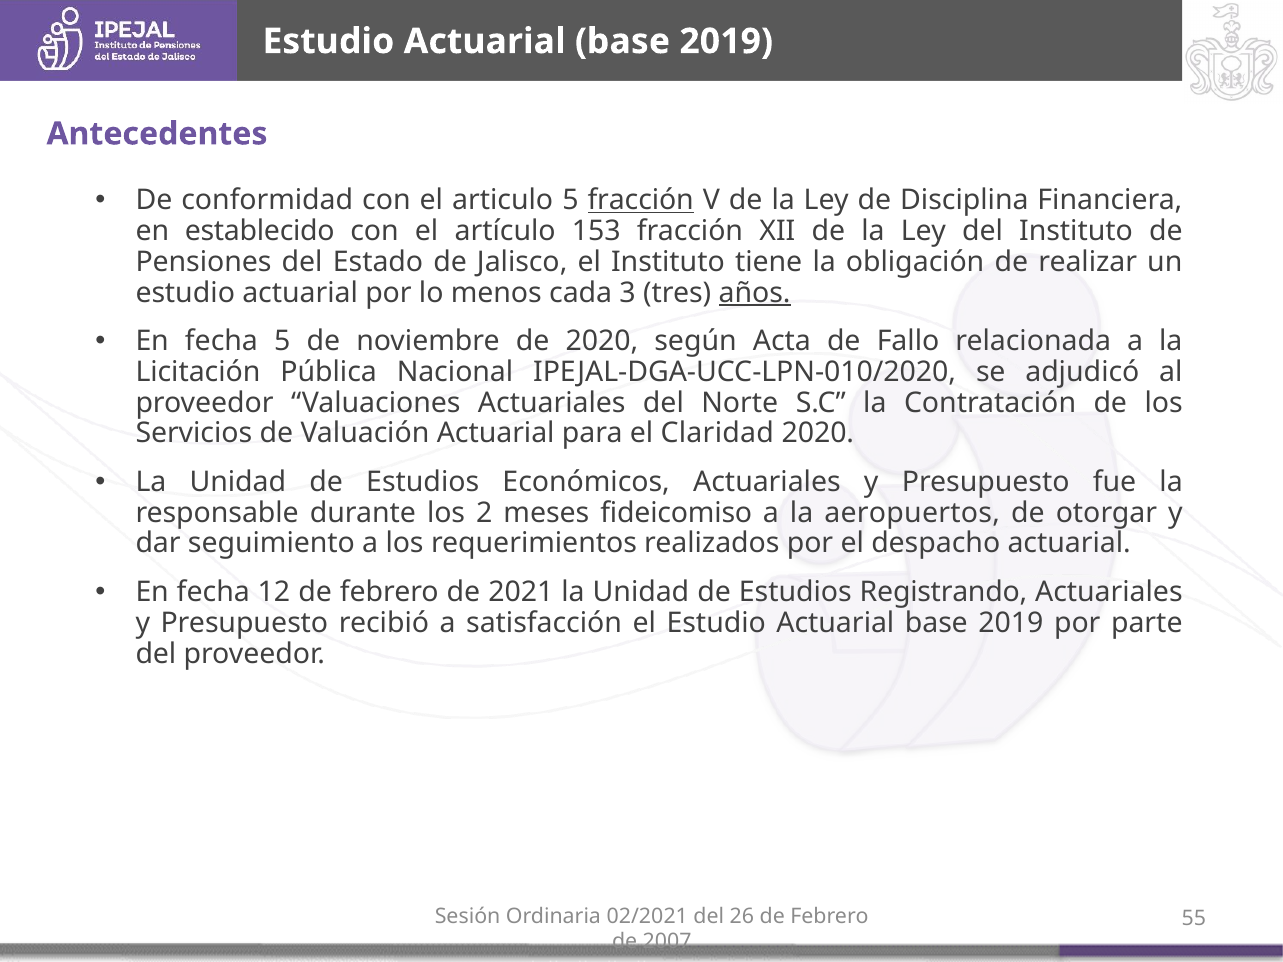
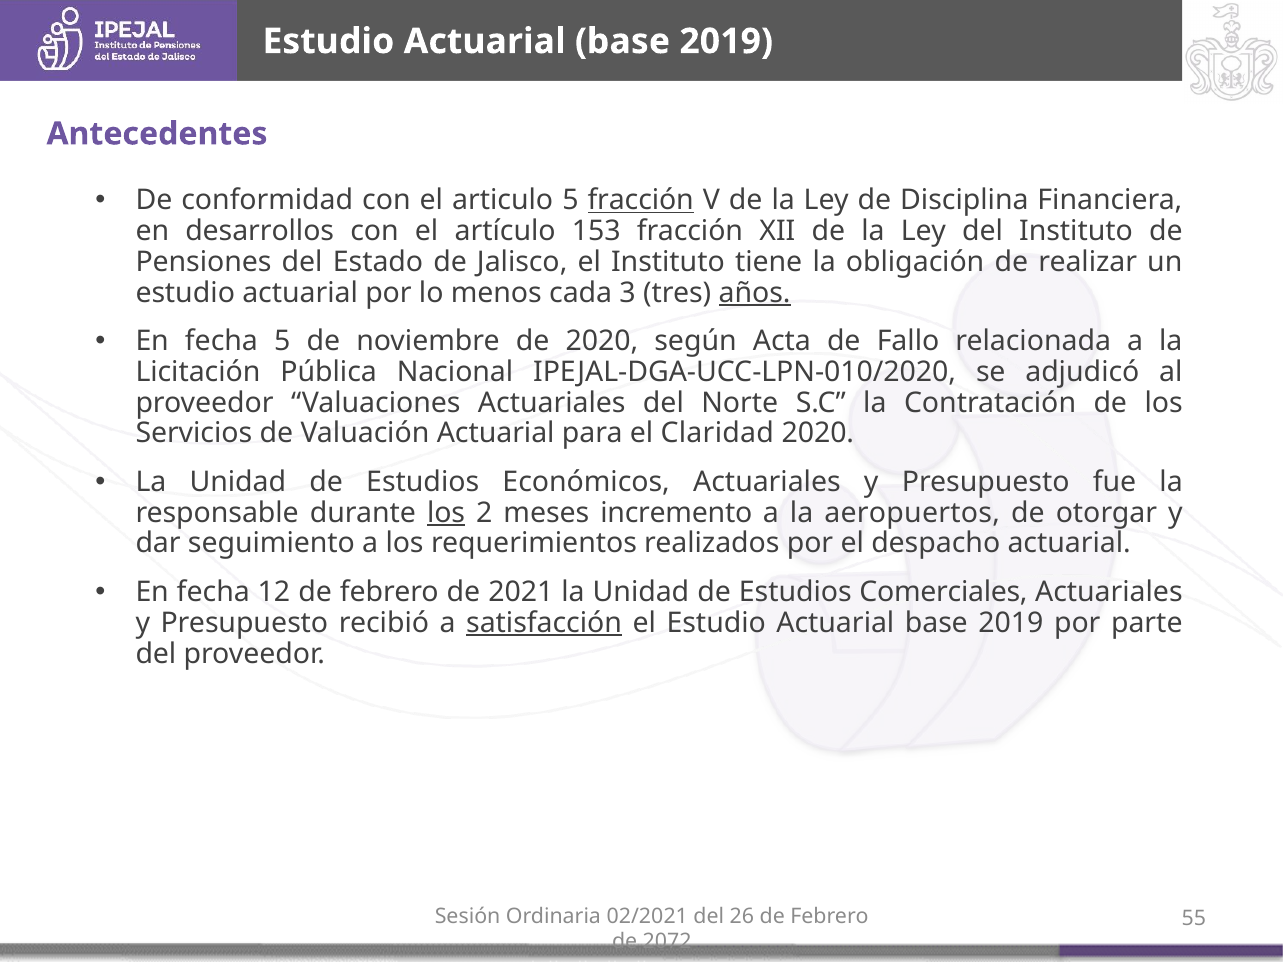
establecido: establecido -> desarrollos
los at (446, 513) underline: none -> present
fideicomiso: fideicomiso -> incremento
Registrando: Registrando -> Comerciales
satisfacción underline: none -> present
2007: 2007 -> 2072
